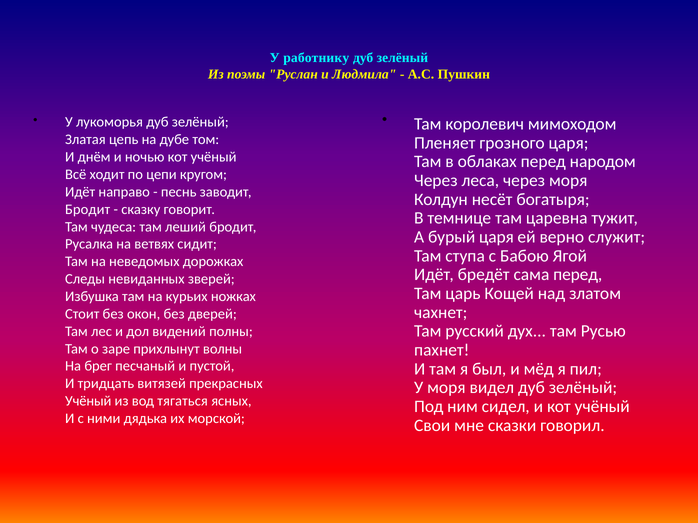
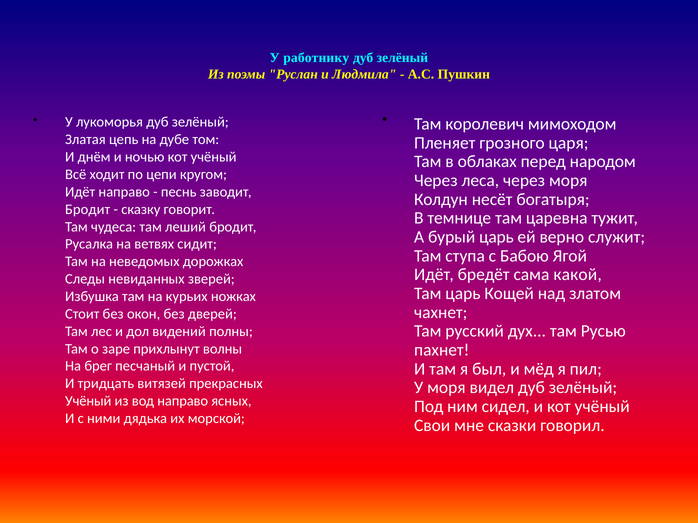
бурый царя: царя -> царь
сама перед: перед -> какой
вод тягаться: тягаться -> направо
